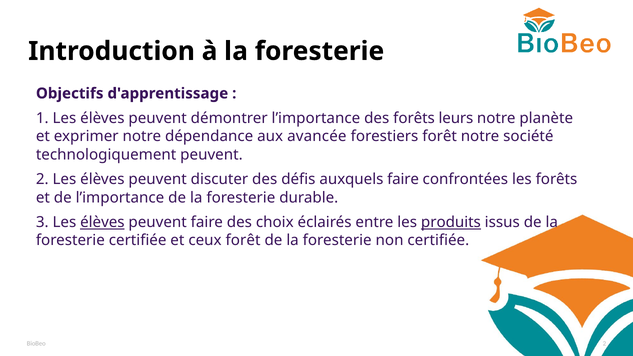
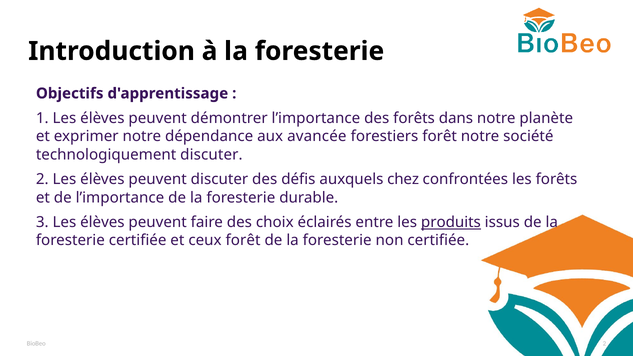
leurs: leurs -> dans
technologiquement peuvent: peuvent -> discuter
auxquels faire: faire -> chez
élèves at (102, 222) underline: present -> none
